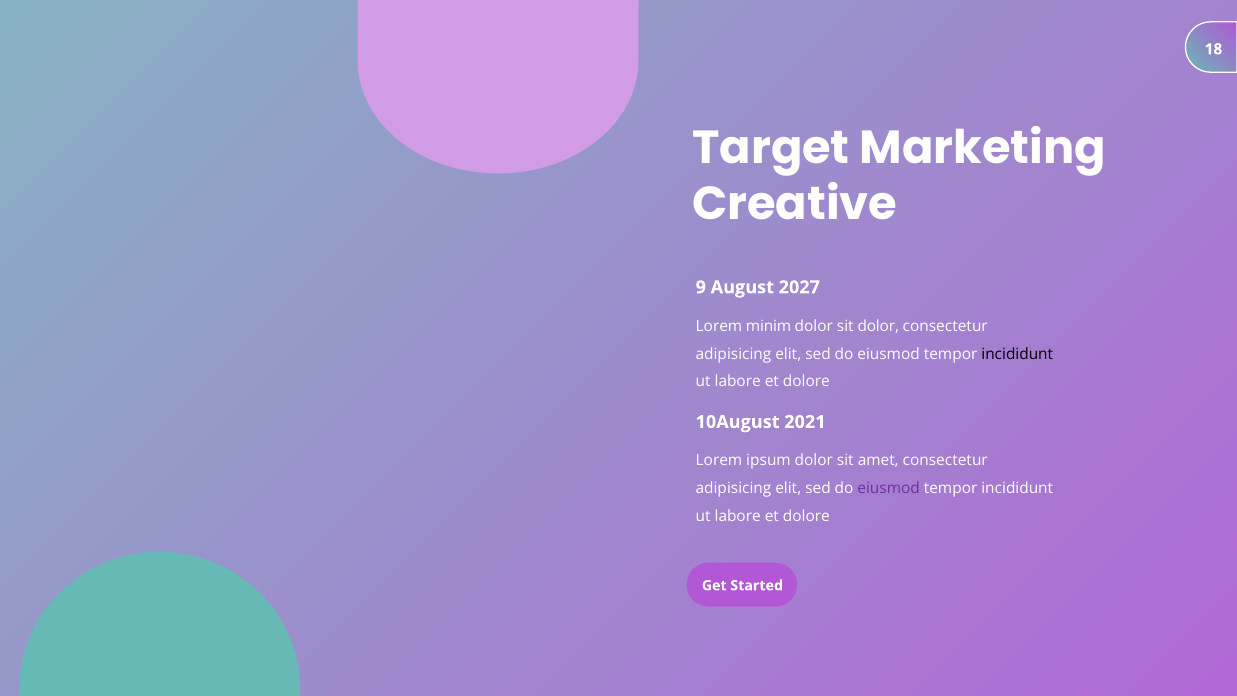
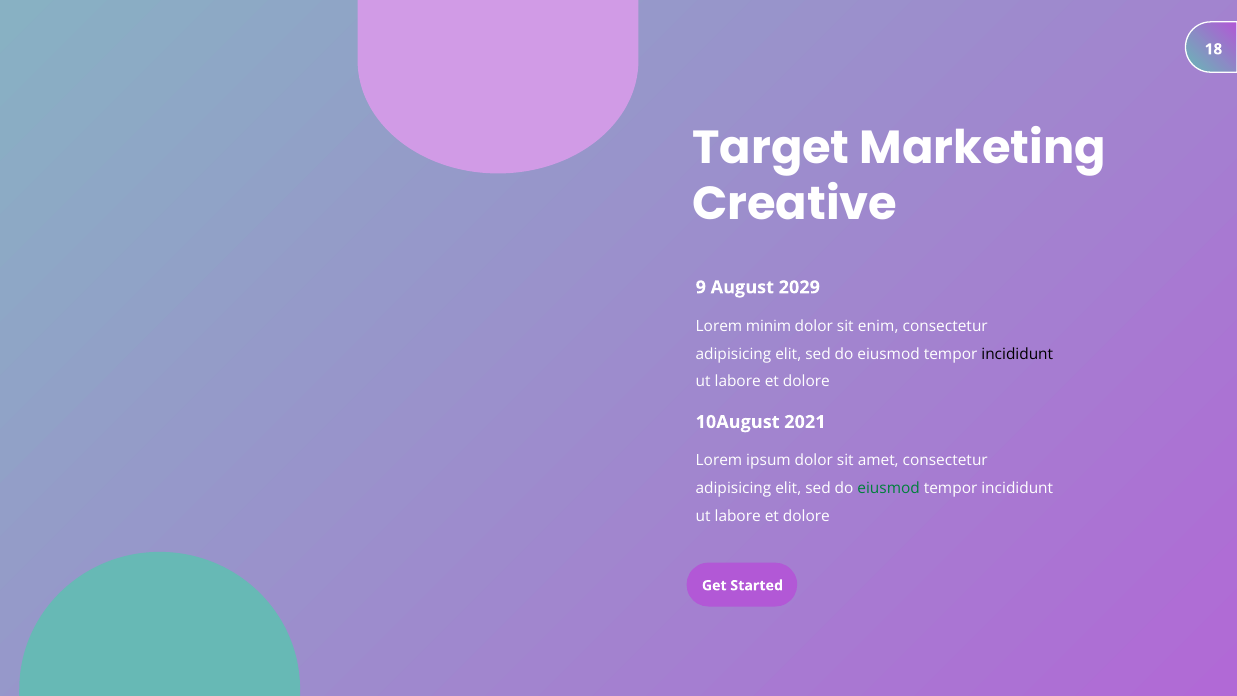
2027: 2027 -> 2029
sit dolor: dolor -> enim
eiusmod at (889, 488) colour: purple -> green
